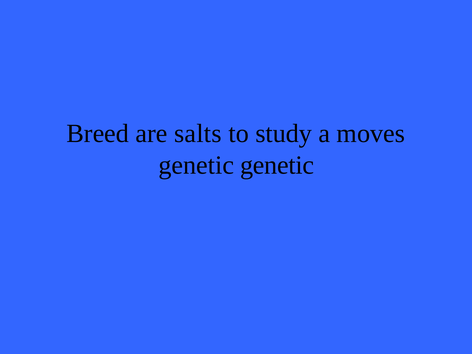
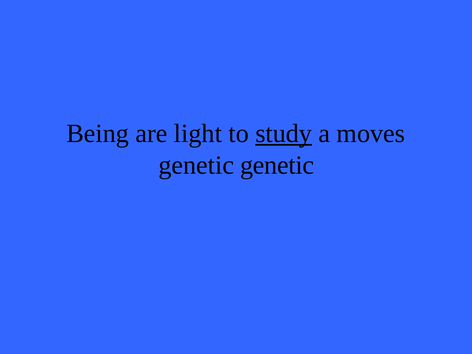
Breed: Breed -> Being
salts: salts -> light
study underline: none -> present
